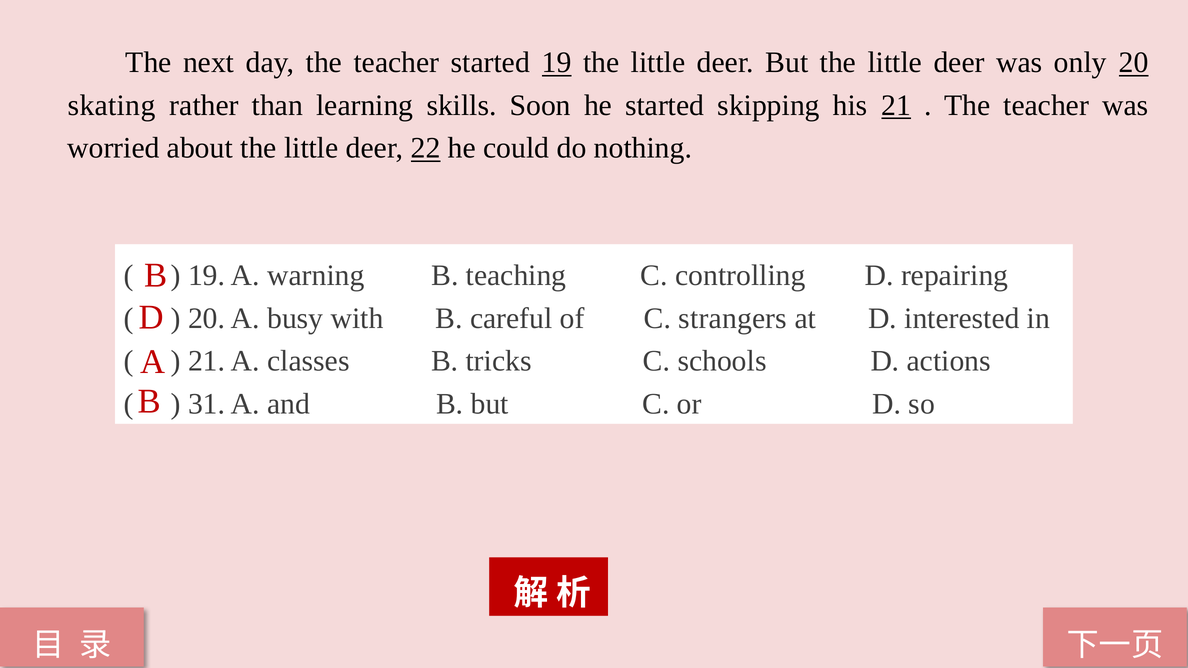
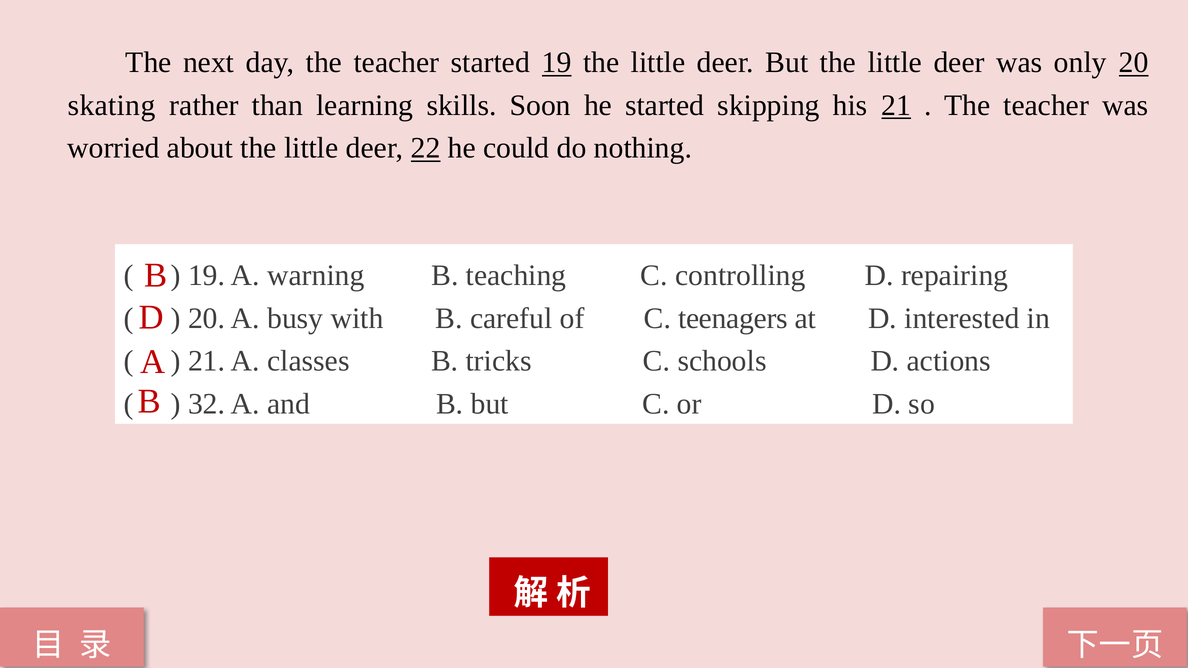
strangers: strangers -> teenagers
31: 31 -> 32
